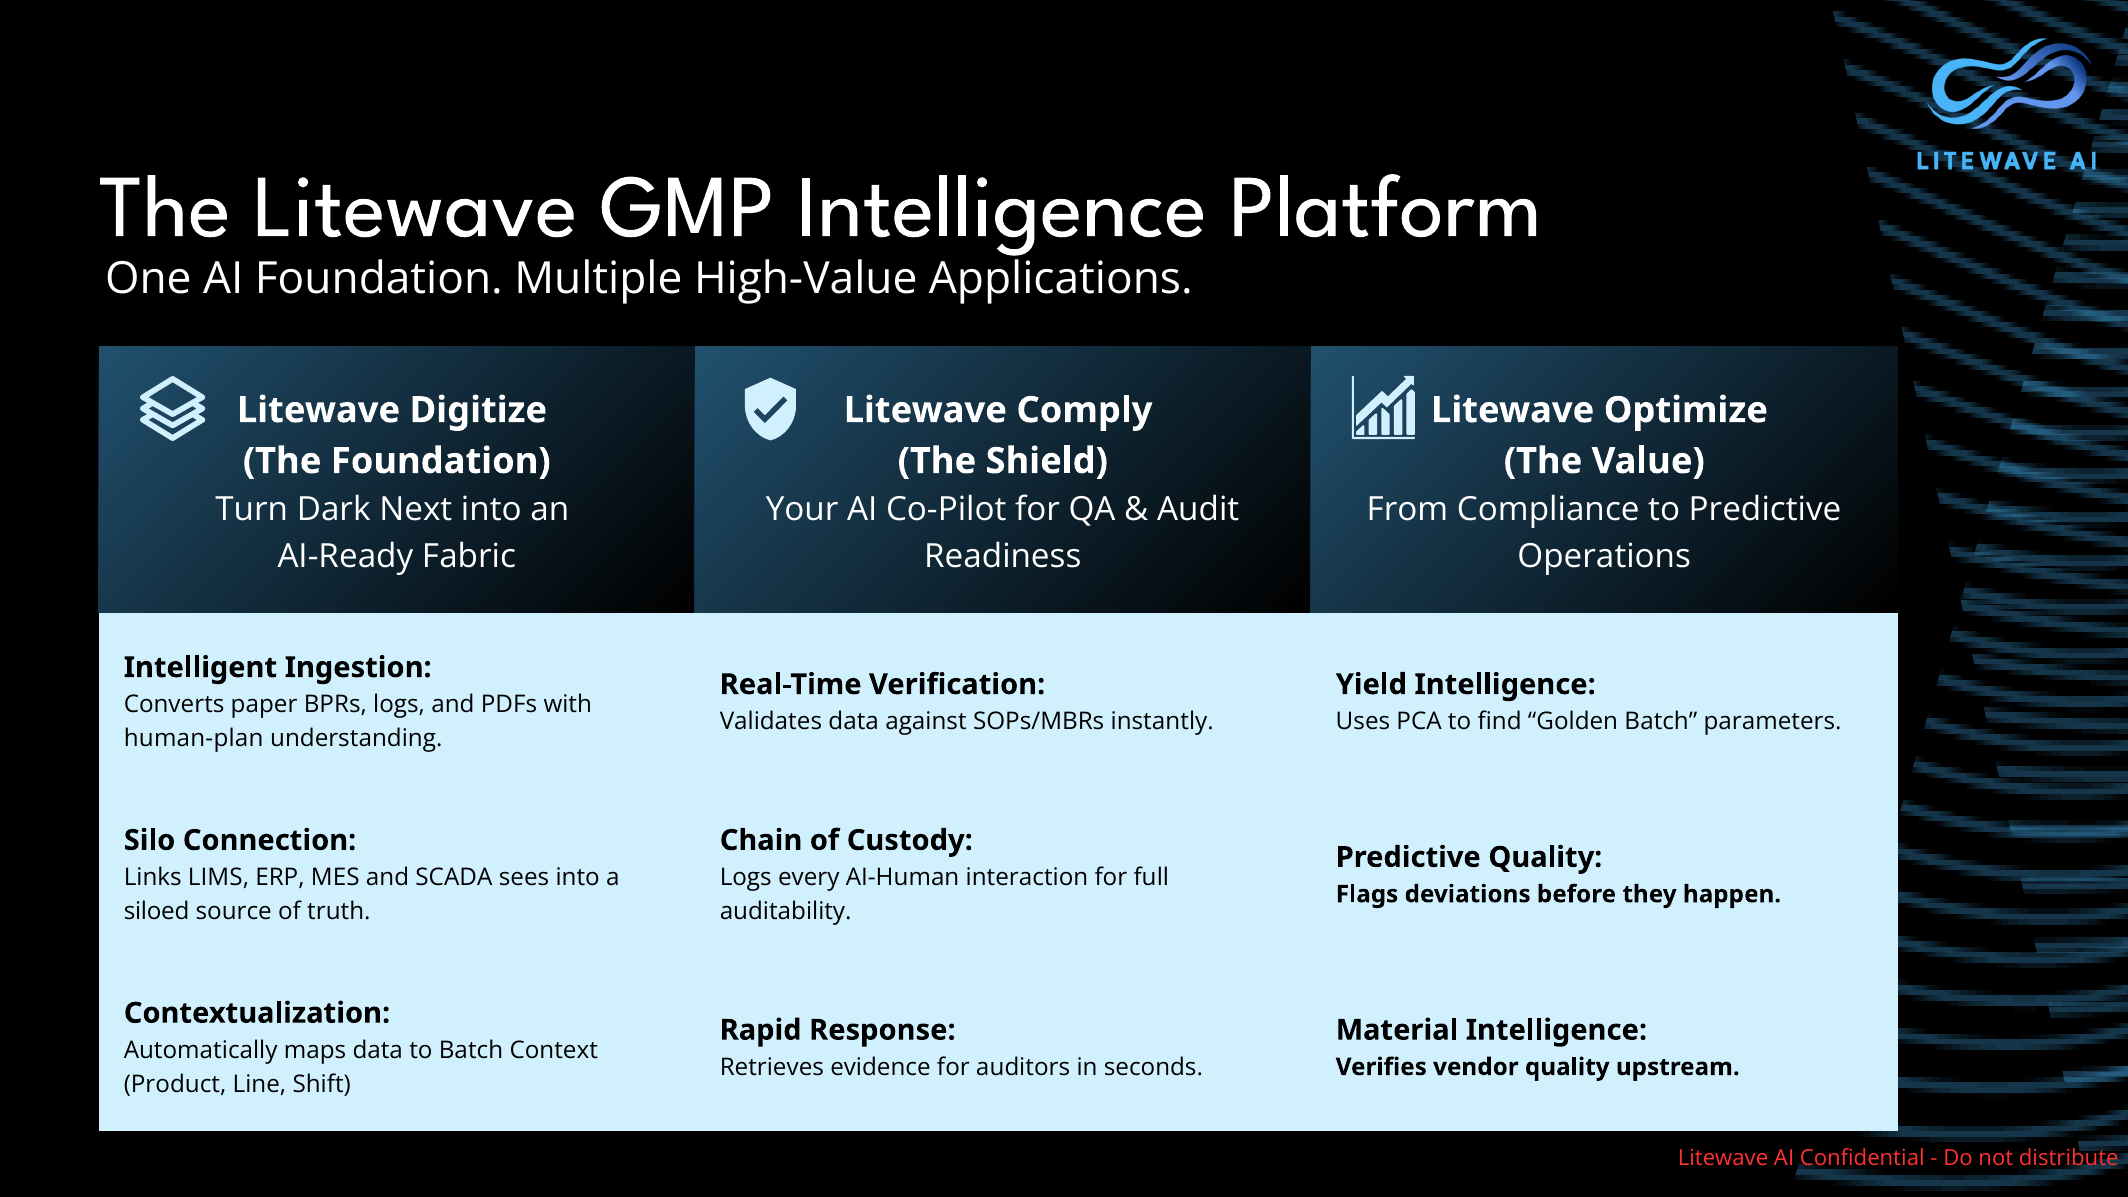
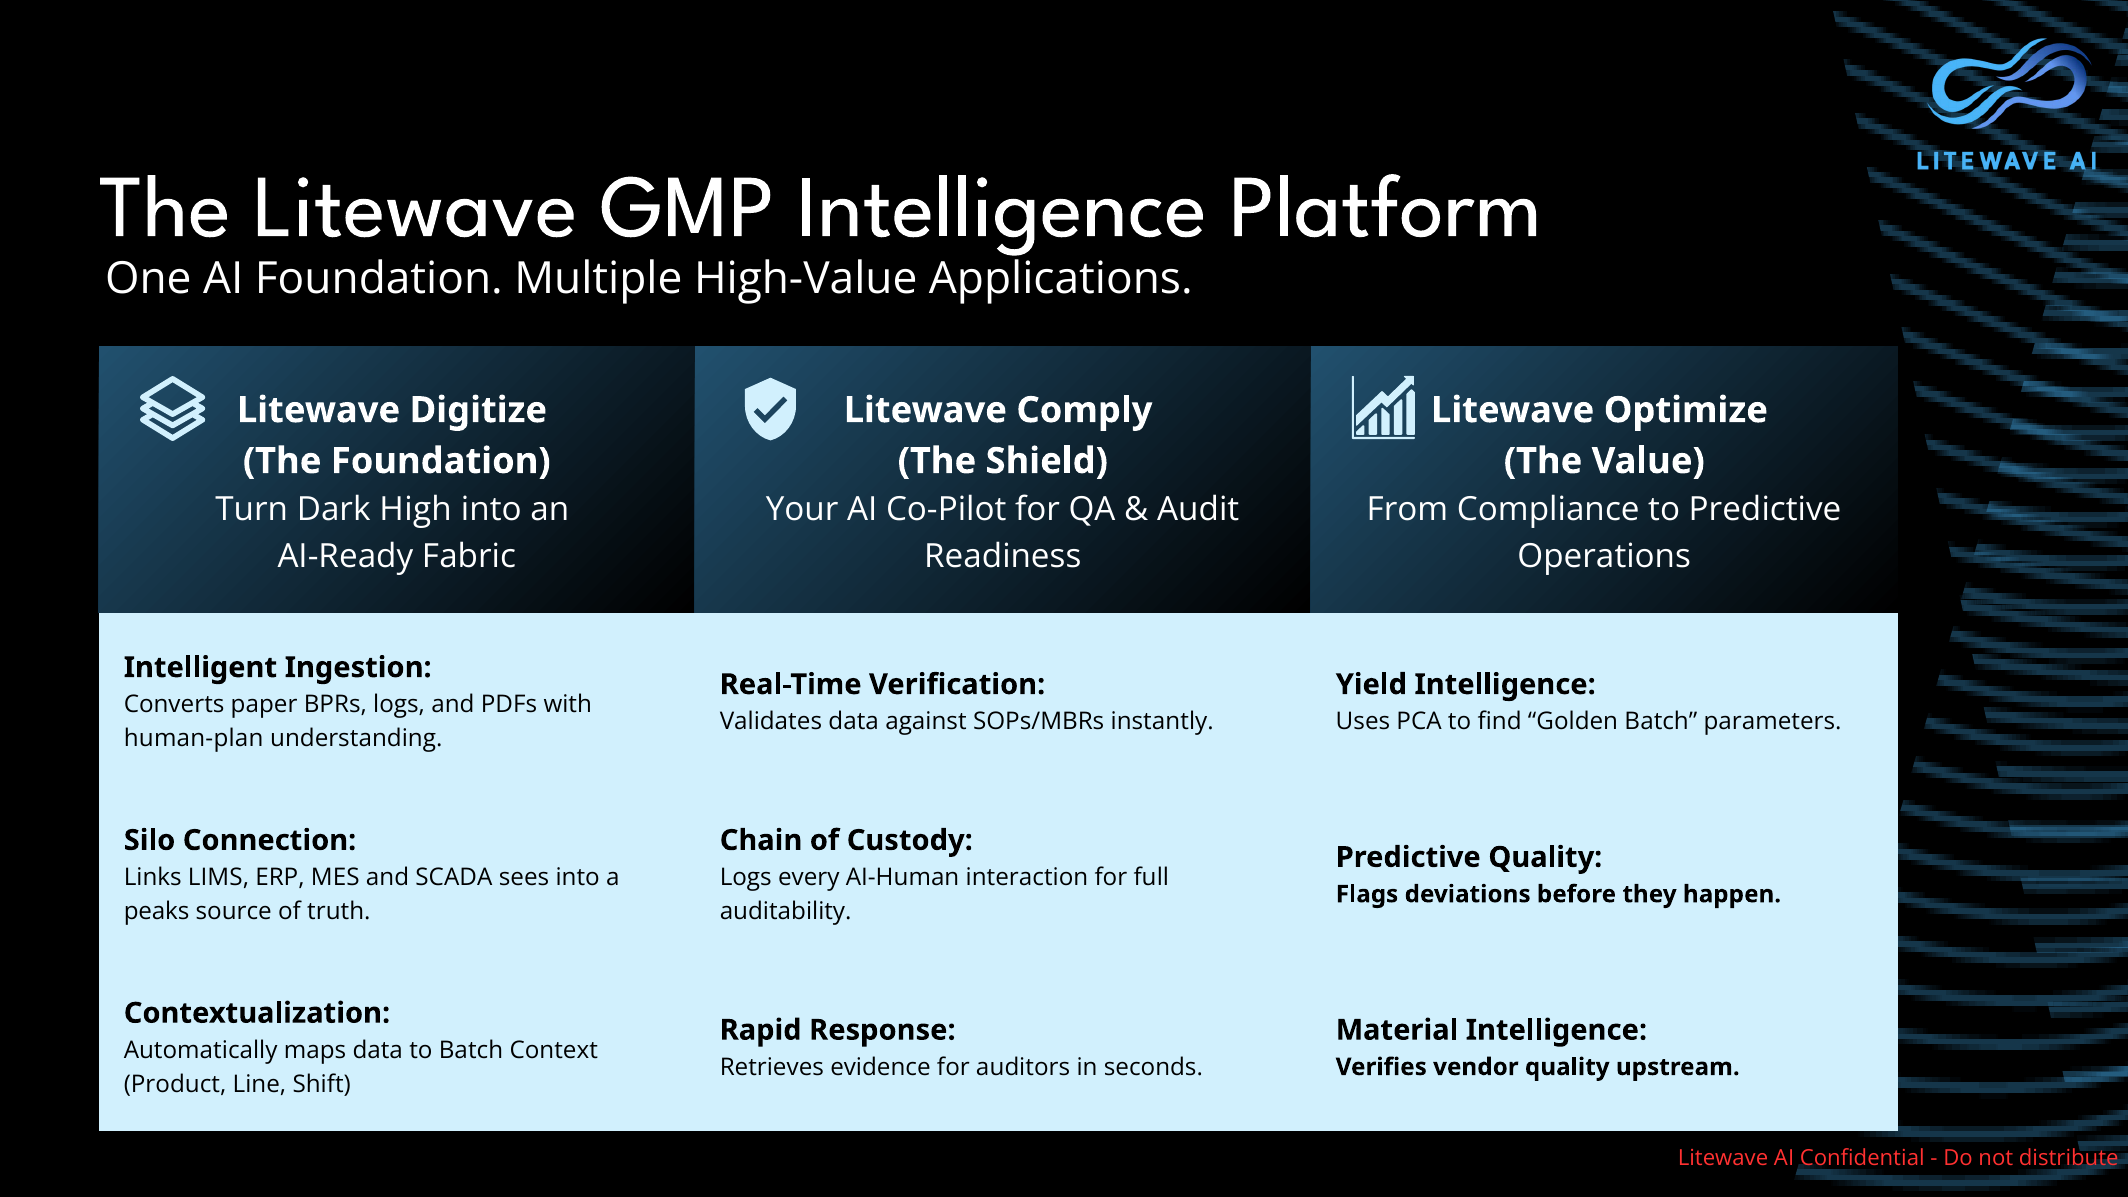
Next: Next -> High
siloed: siloed -> peaks
